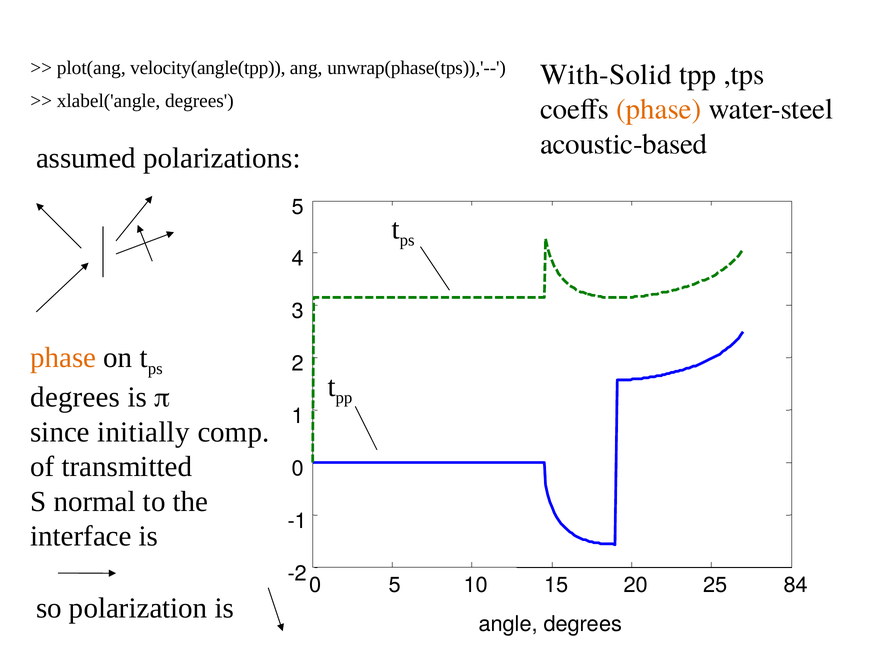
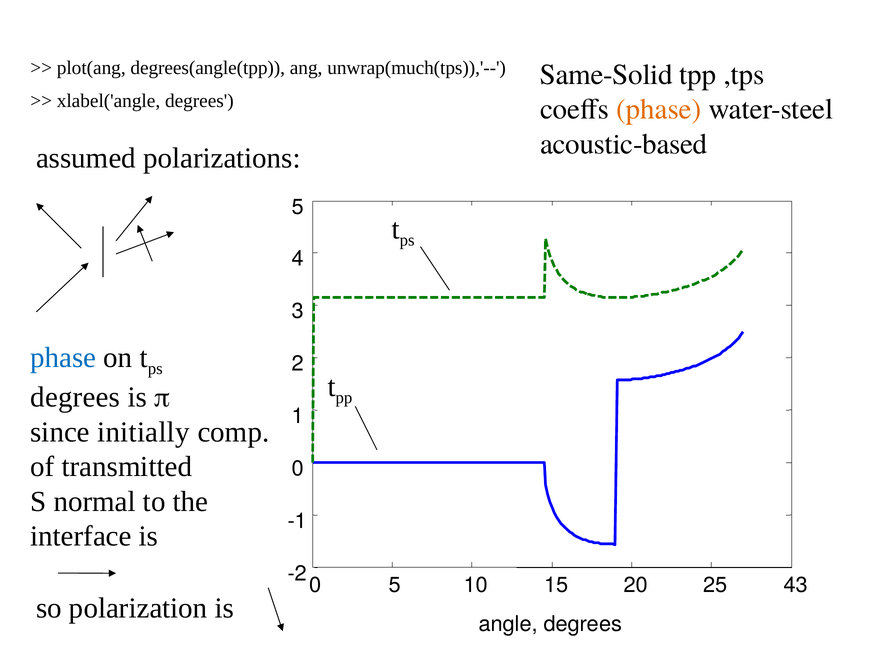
velocity(angle(tpp: velocity(angle(tpp -> degrees(angle(tpp
unwrap(phase(tps)),'--: unwrap(phase(tps)),'-- -> unwrap(much(tps)),'--
With-Solid: With-Solid -> Same-Solid
phase at (63, 357) colour: orange -> blue
84: 84 -> 43
